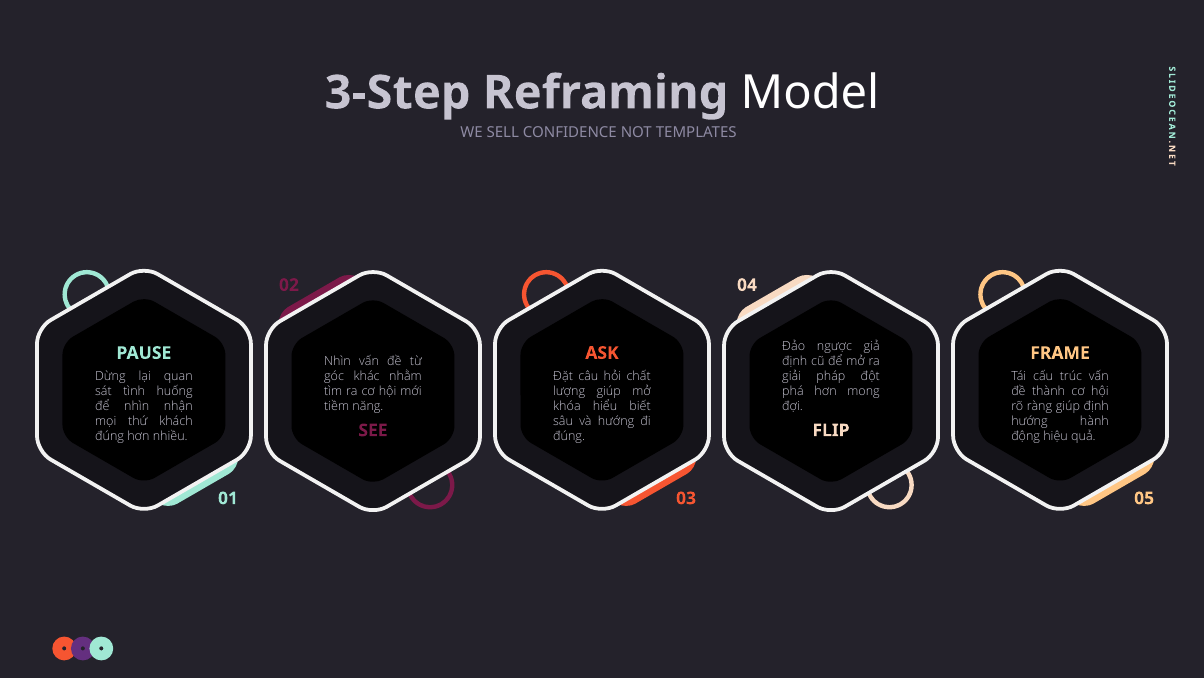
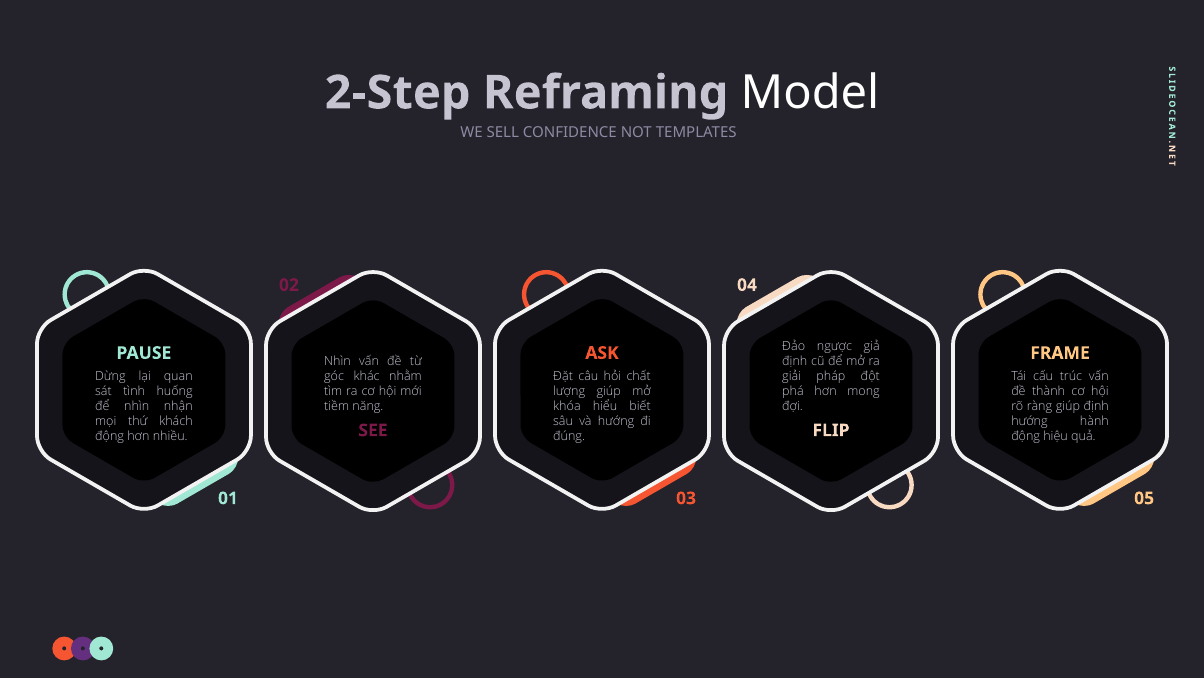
3-Step: 3-Step -> 2-Step
đúng at (110, 436): đúng -> động
